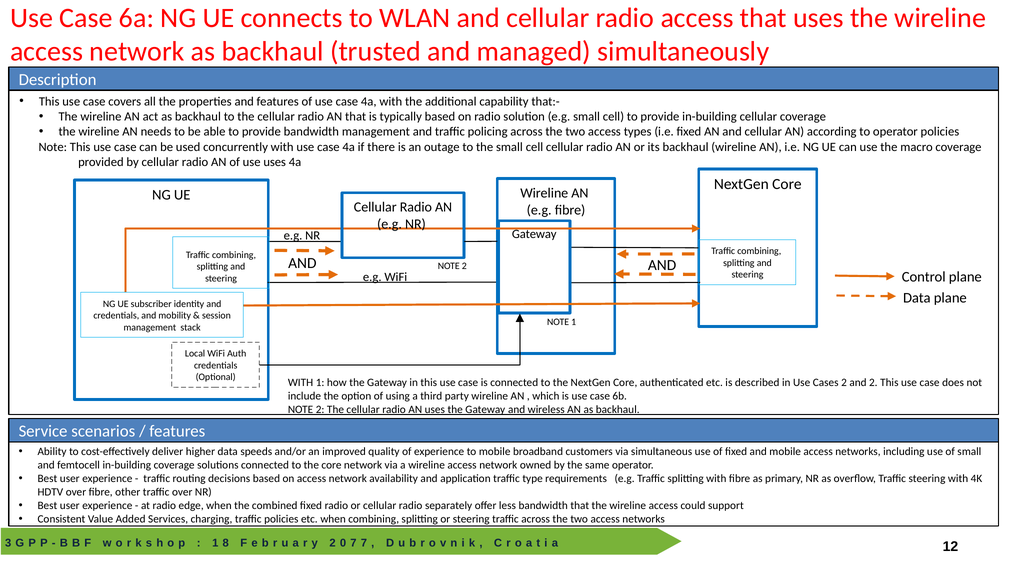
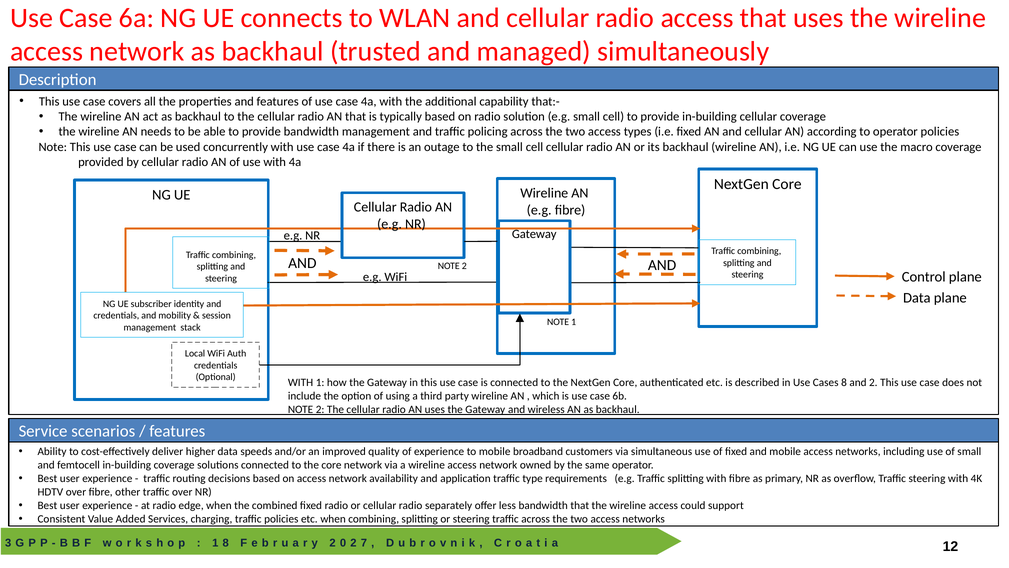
use uses: uses -> with
Cases 2: 2 -> 8
7 at (353, 543): 7 -> 2
